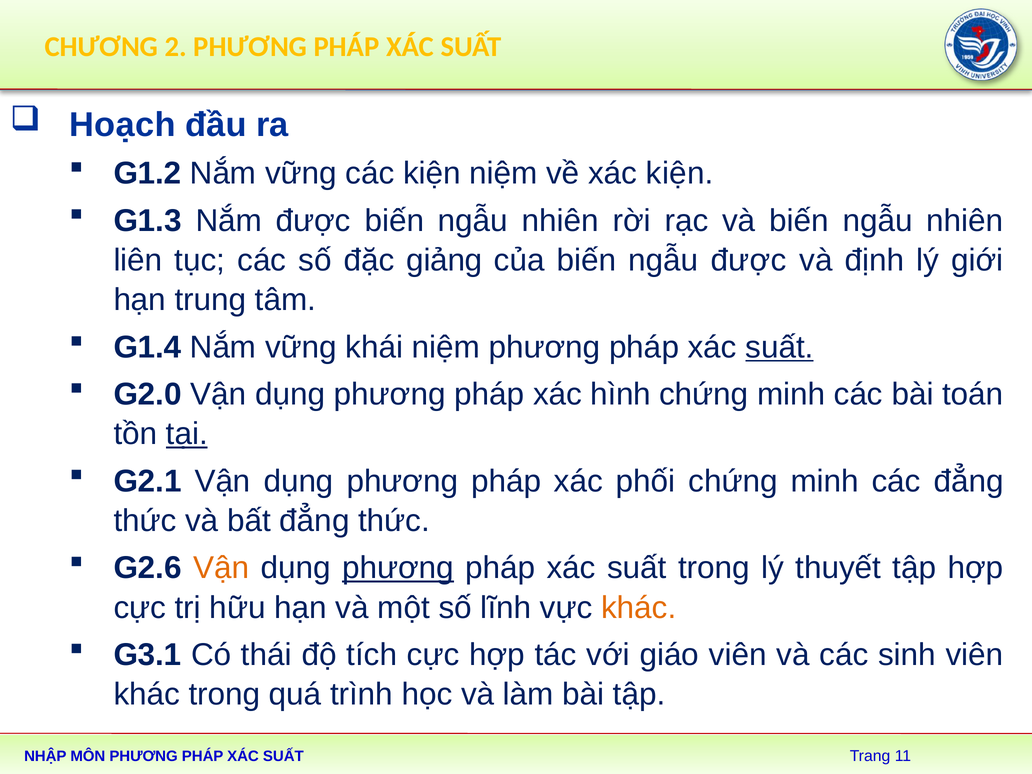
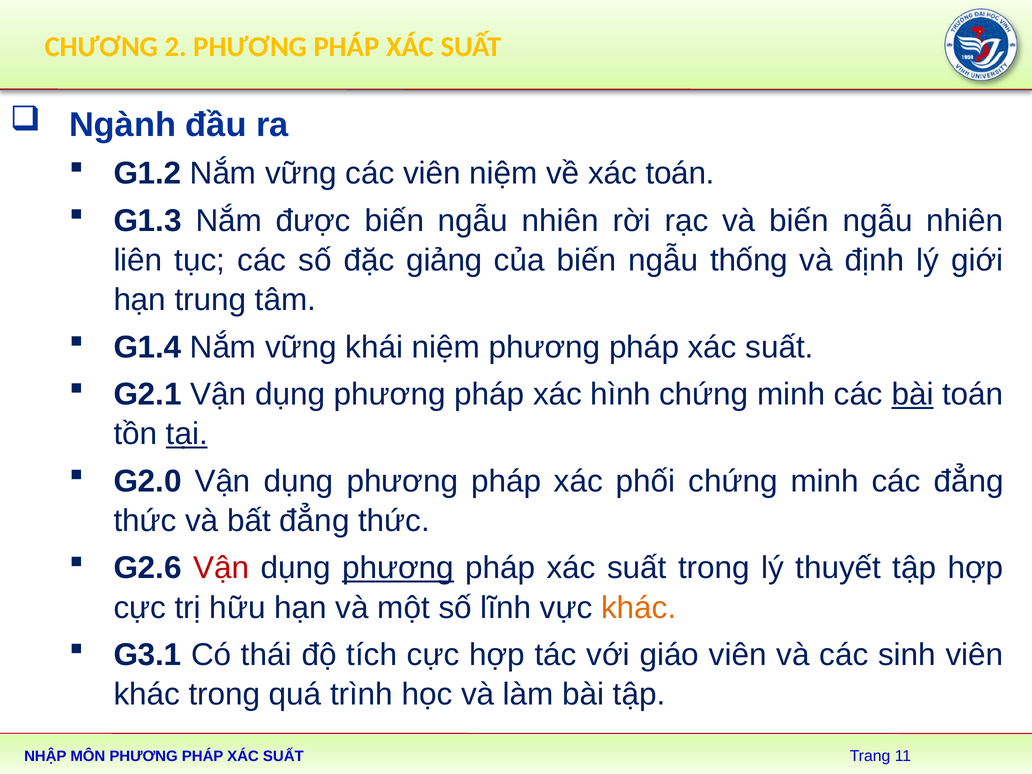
Hoạch: Hoạch -> Ngành
các kiện: kiện -> viên
xác kiện: kiện -> toán
ngẫu được: được -> thống
suất at (779, 347) underline: present -> none
G2.0: G2.0 -> G2.1
bài at (913, 394) underline: none -> present
G2.1: G2.1 -> G2.0
Vận at (221, 568) colour: orange -> red
